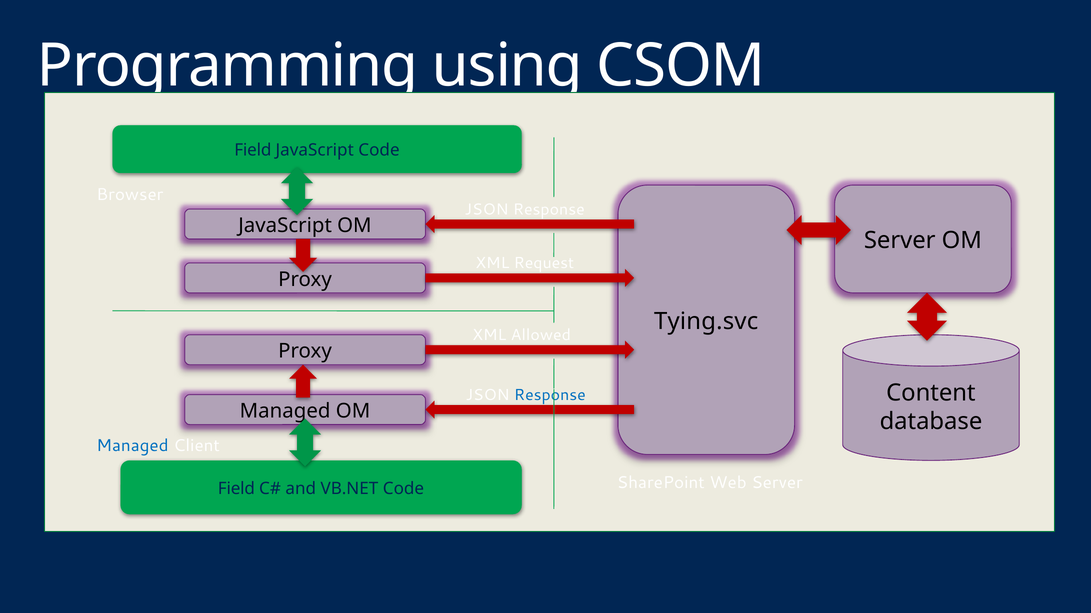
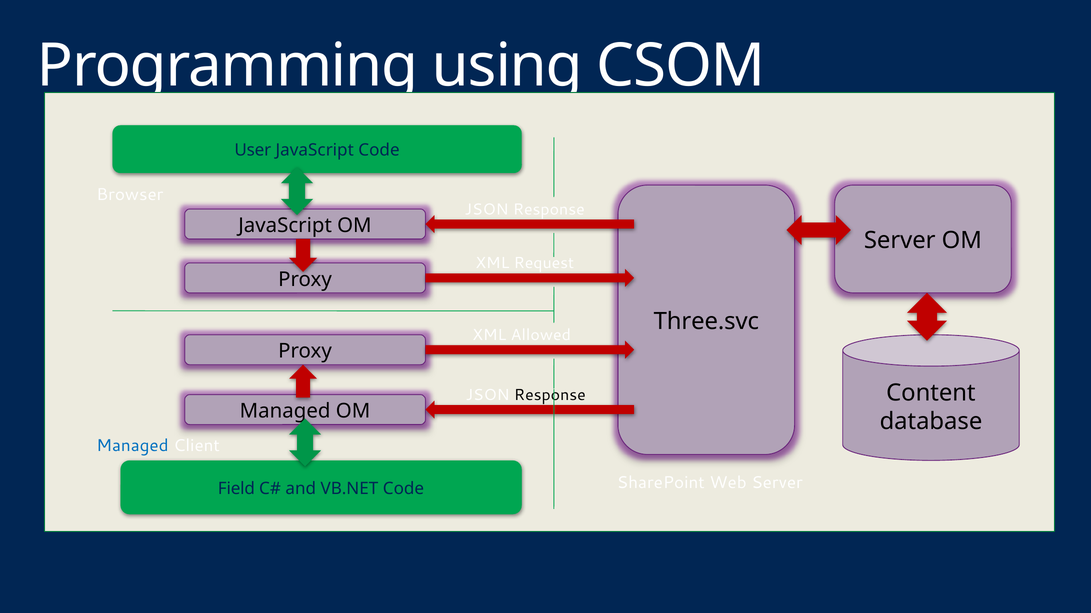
Field at (253, 150): Field -> User
Tying.svc: Tying.svc -> Three.svc
Response at (550, 395) colour: blue -> black
